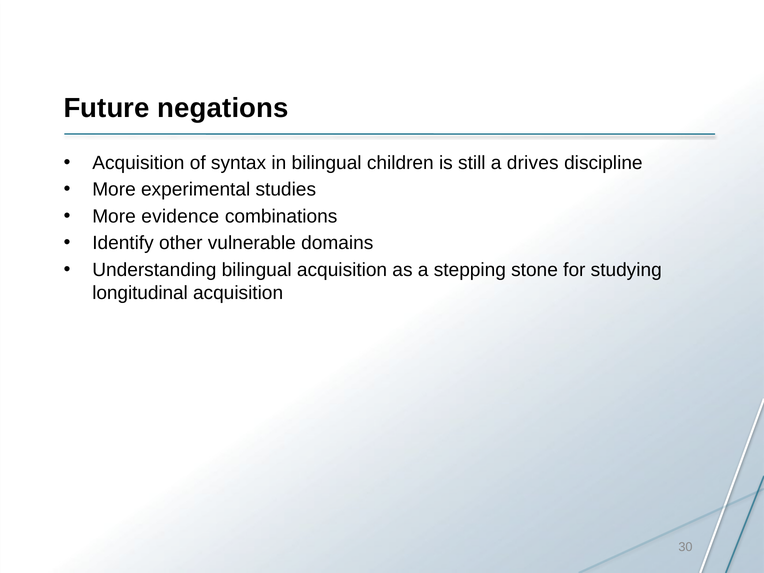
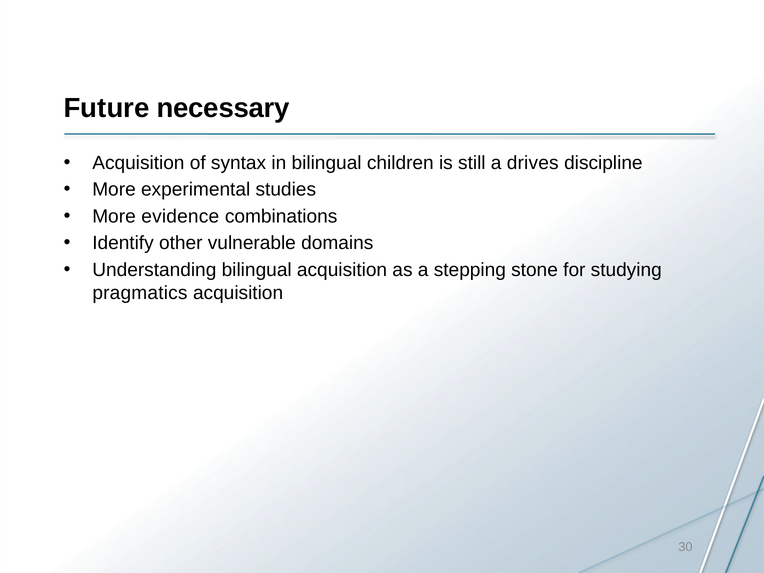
negations: negations -> necessary
longitudinal: longitudinal -> pragmatics
